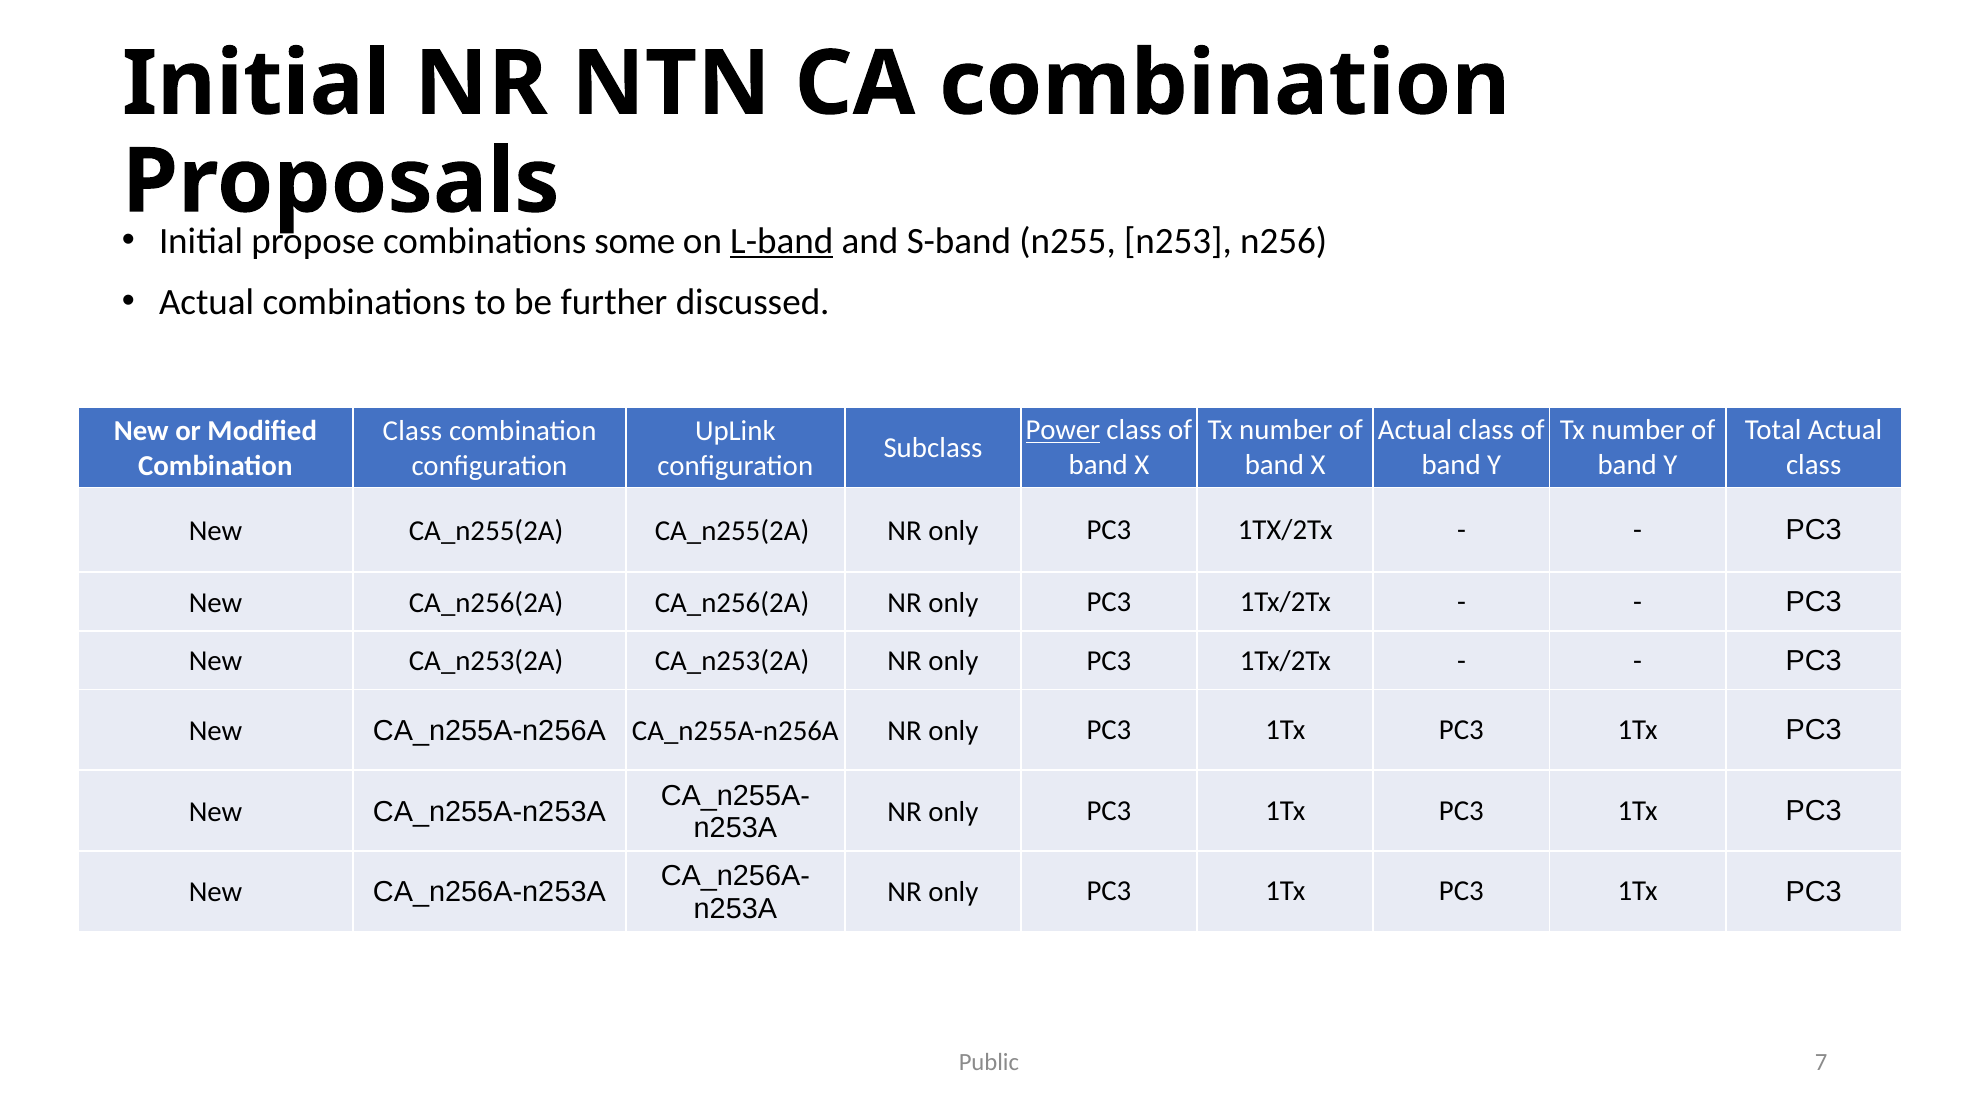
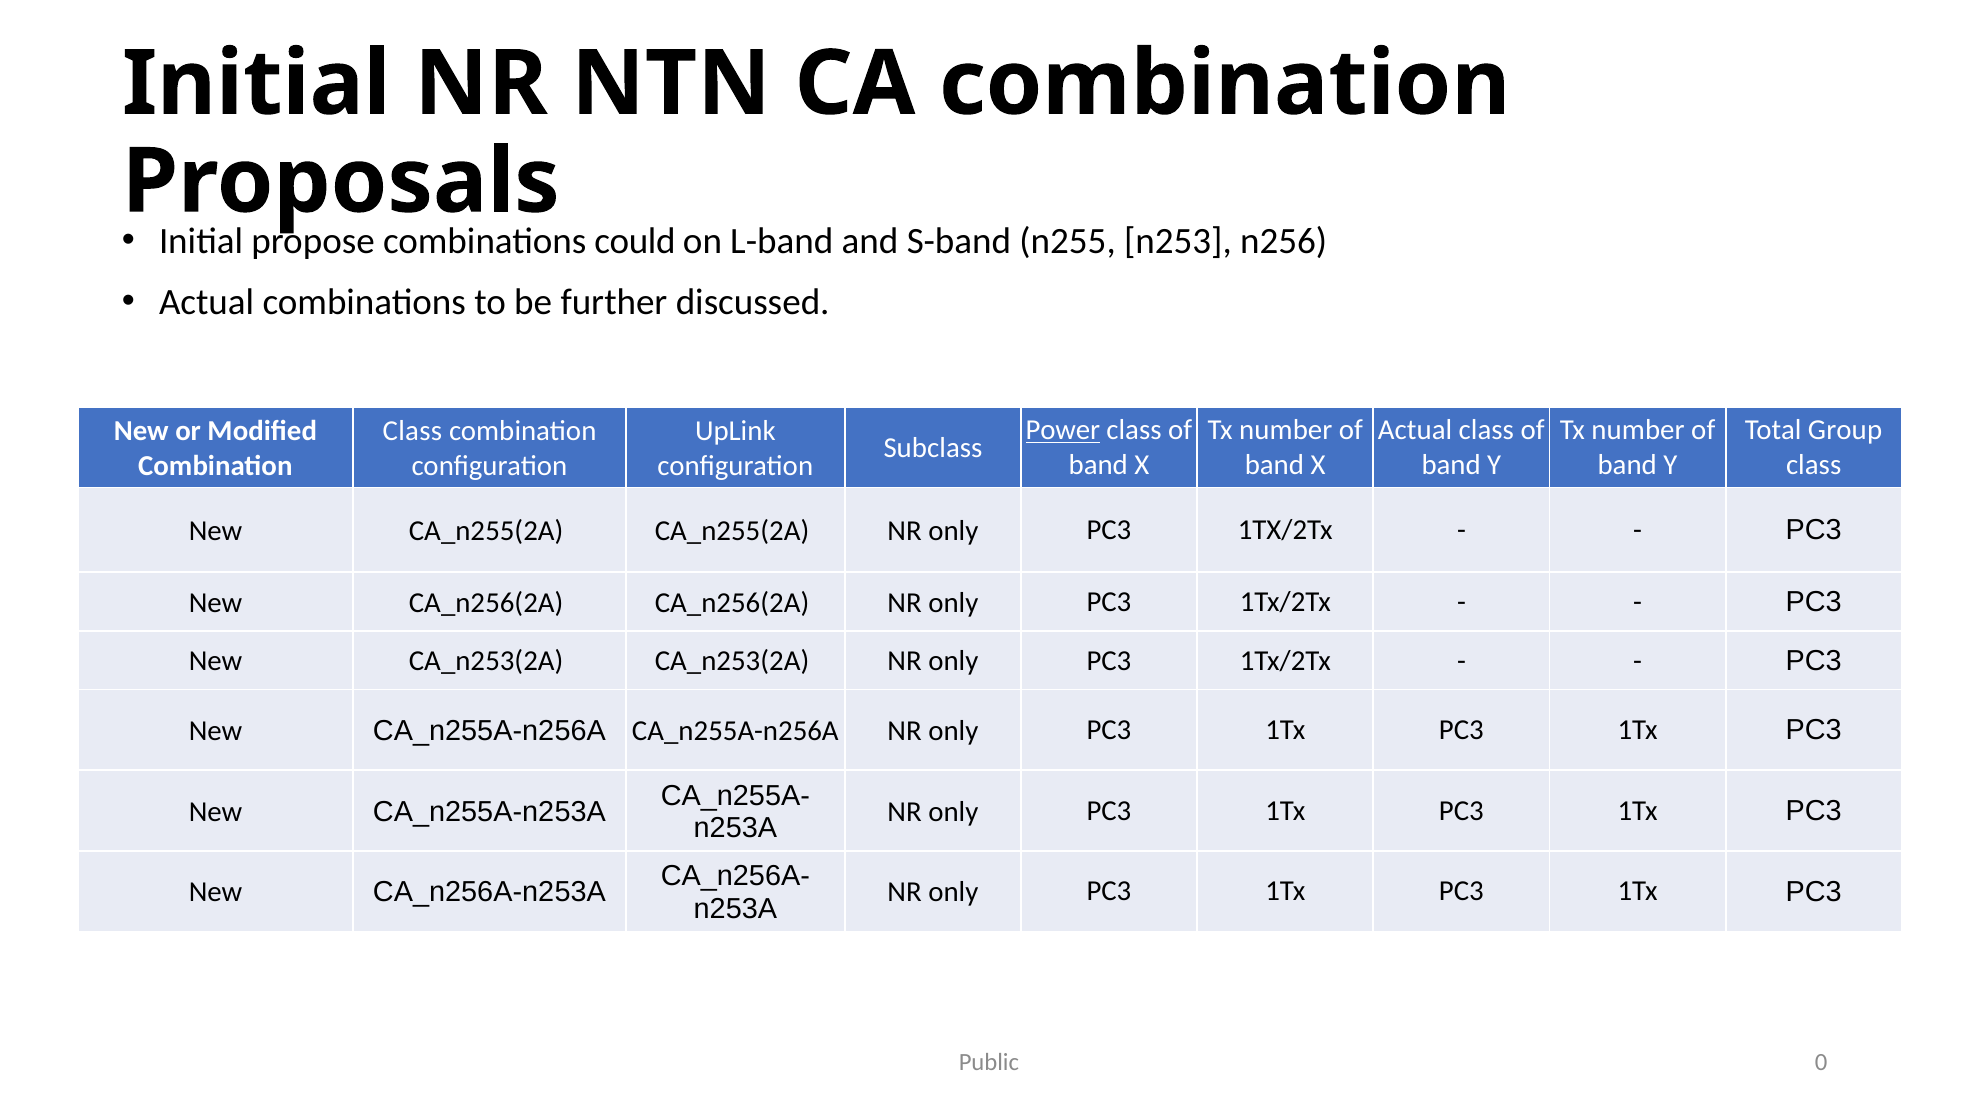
some: some -> could
L-band underline: present -> none
Total Actual: Actual -> Group
7: 7 -> 0
